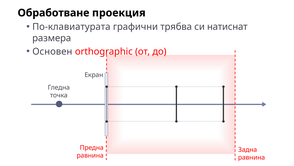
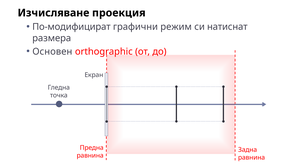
Обработване: Обработване -> Изчисляване
По-клавиатурата: По-клавиатурата -> По-модифицират
трябва: трябва -> режим
